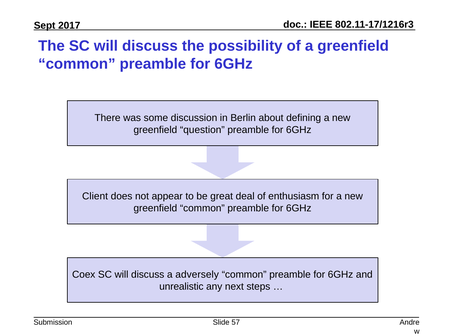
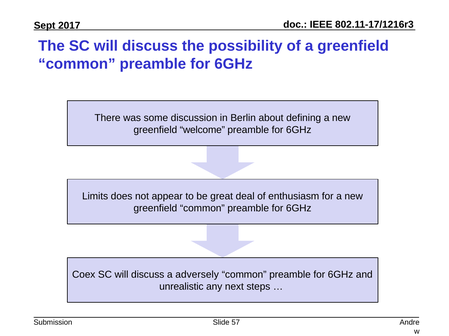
question: question -> welcome
Client: Client -> Limits
